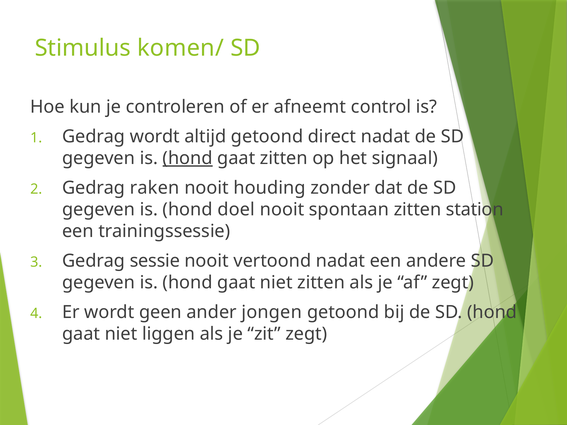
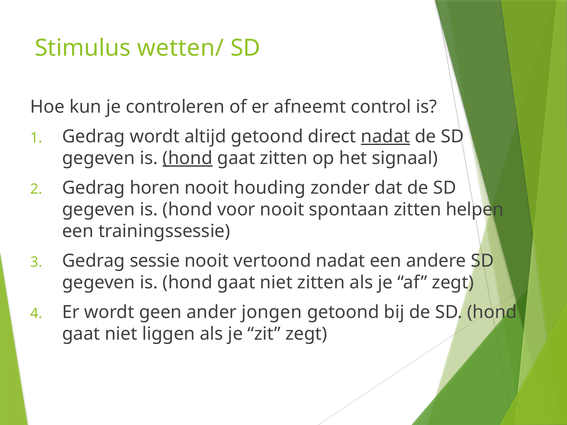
komen/: komen/ -> wetten/
nadat at (386, 137) underline: none -> present
raken: raken -> horen
doel: doel -> voor
station: station -> helpen
